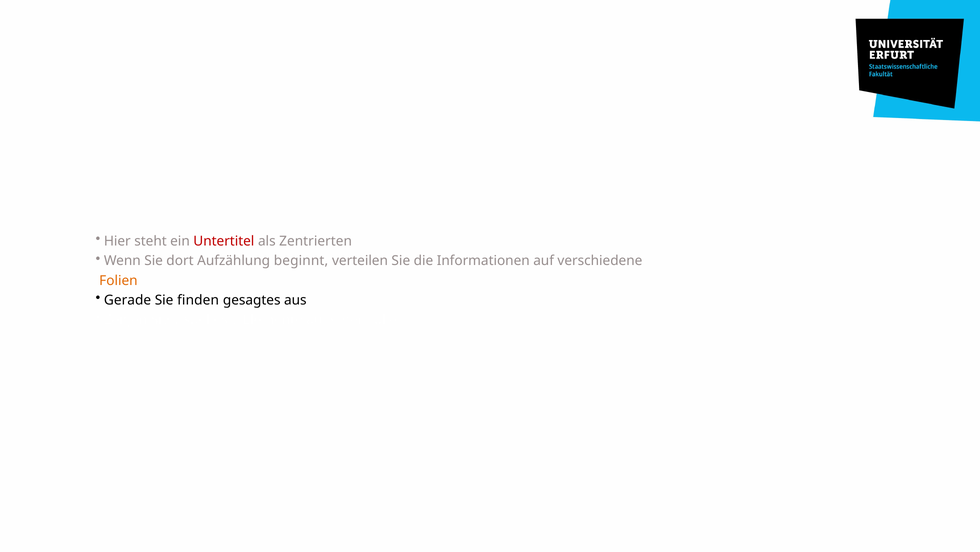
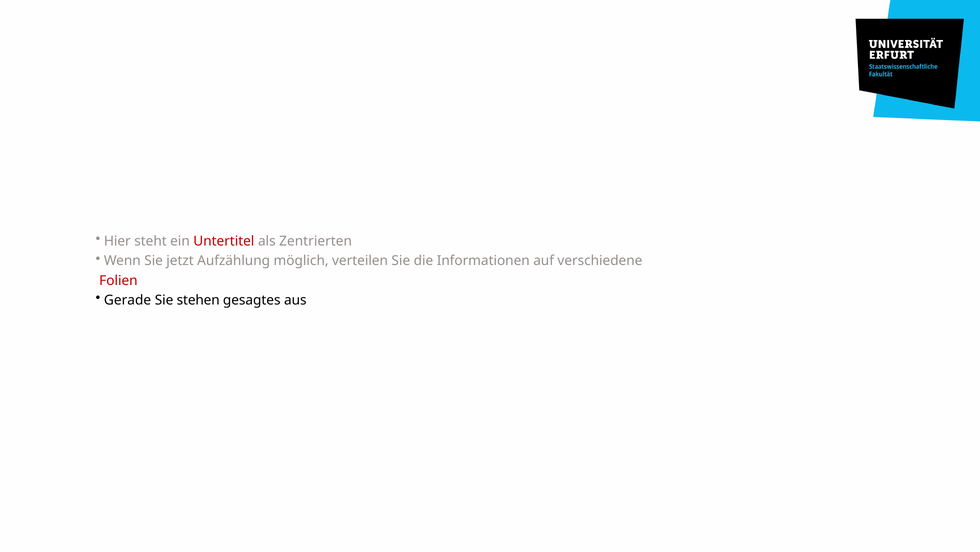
dort: dort -> jetzt
beginnt: beginnt -> möglich
Folien colour: orange -> red
finden: finden -> stehen
